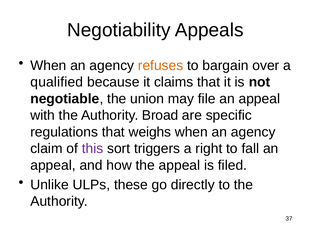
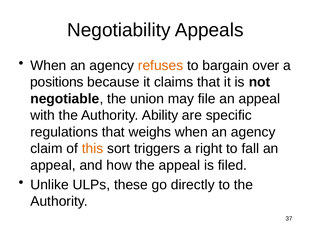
qualified: qualified -> positions
Broad: Broad -> Ability
this colour: purple -> orange
